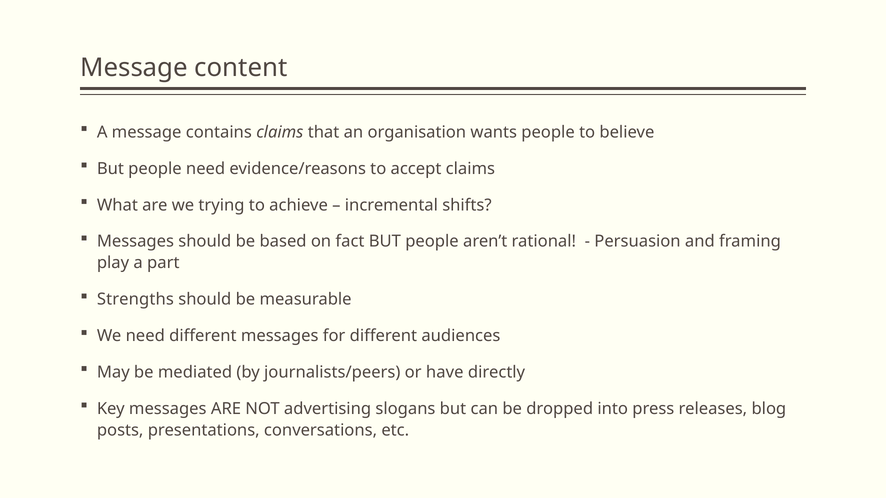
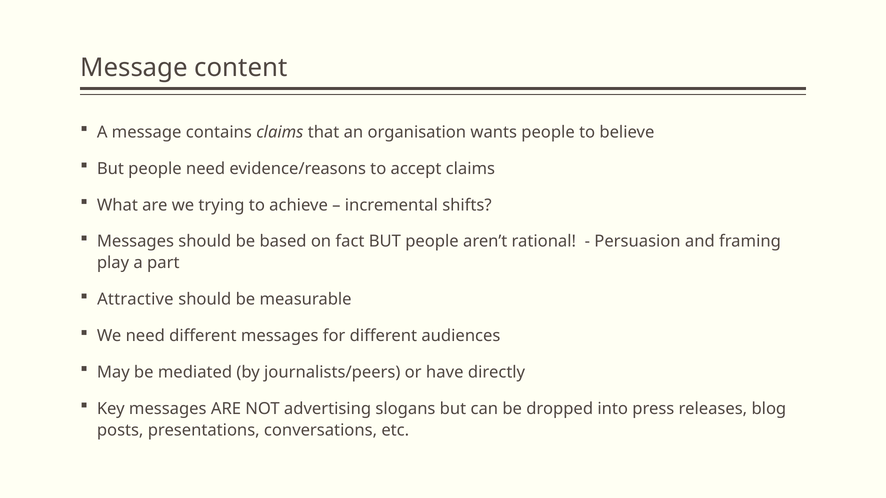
Strengths: Strengths -> Attractive
